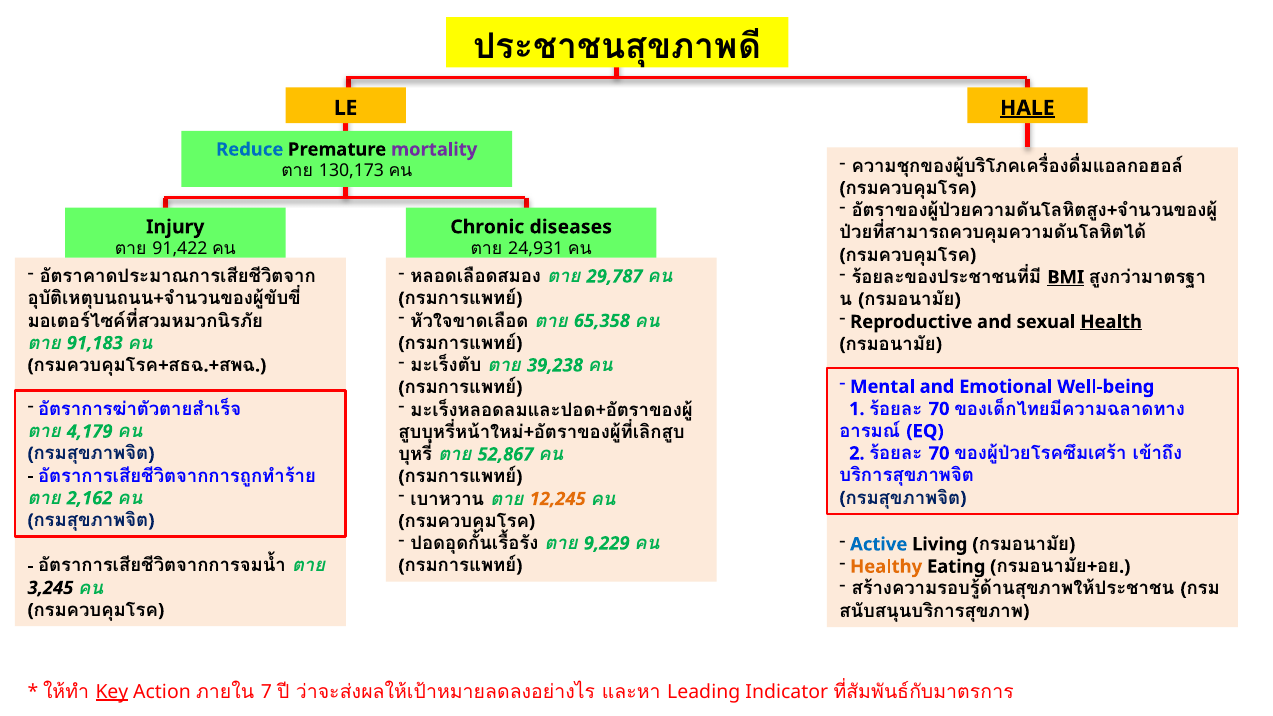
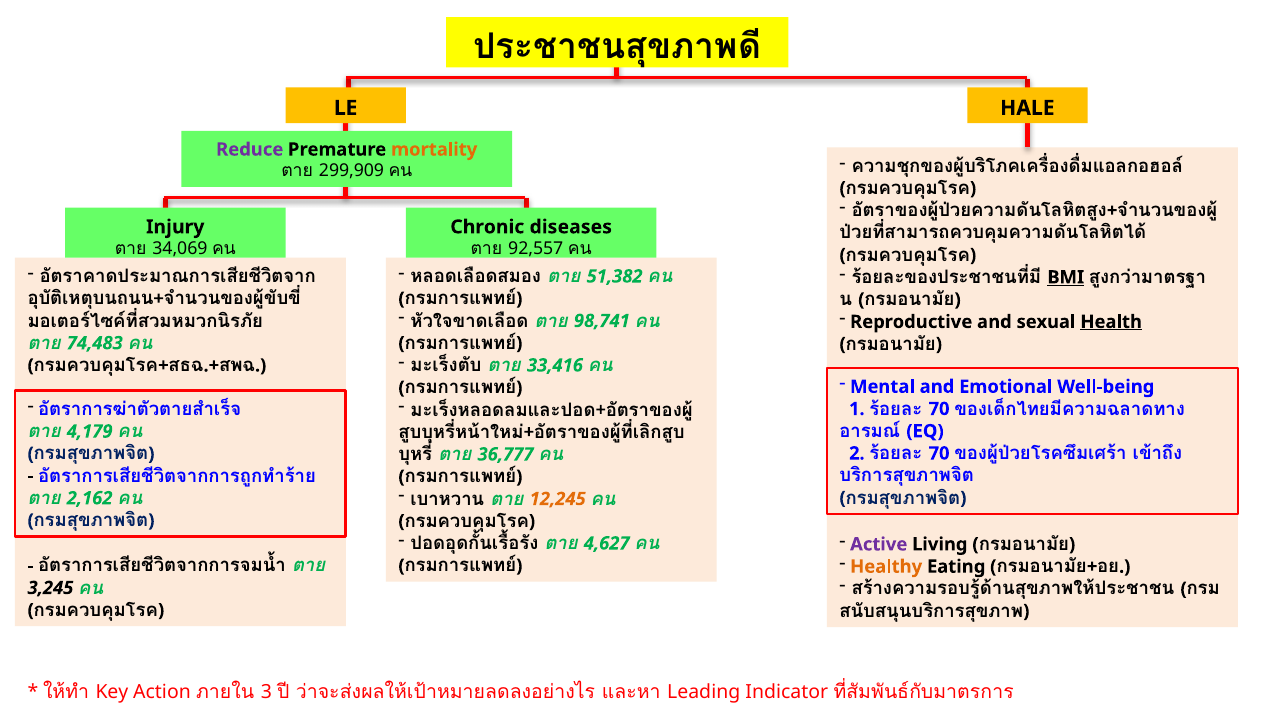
HALE underline: present -> none
Reduce colour: blue -> purple
mortality colour: purple -> orange
130,173: 130,173 -> 299,909
91,422: 91,422 -> 34,069
24,931: 24,931 -> 92,557
29,787: 29,787 -> 51,382
65,358: 65,358 -> 98,741
91,183: 91,183 -> 74,483
39,238: 39,238 -> 33,416
52,867: 52,867 -> 36,777
9,229: 9,229 -> 4,627
Active colour: blue -> purple
Key underline: present -> none
7: 7 -> 3
